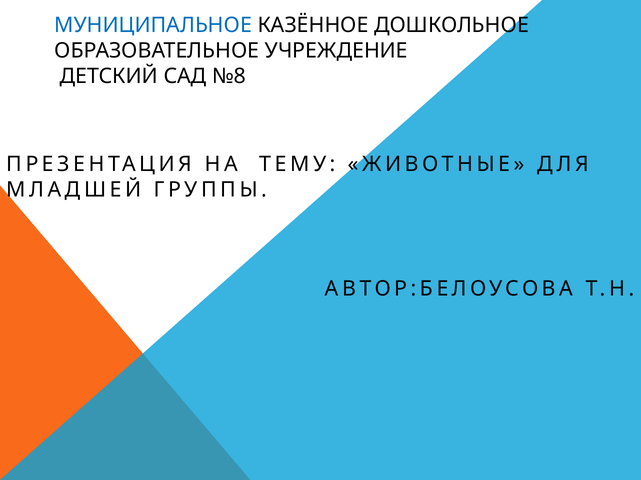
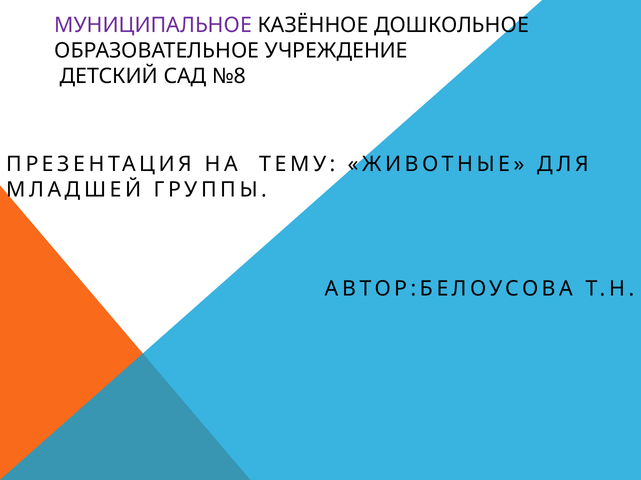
МУНИЦИПАЛЬНОЕ colour: blue -> purple
